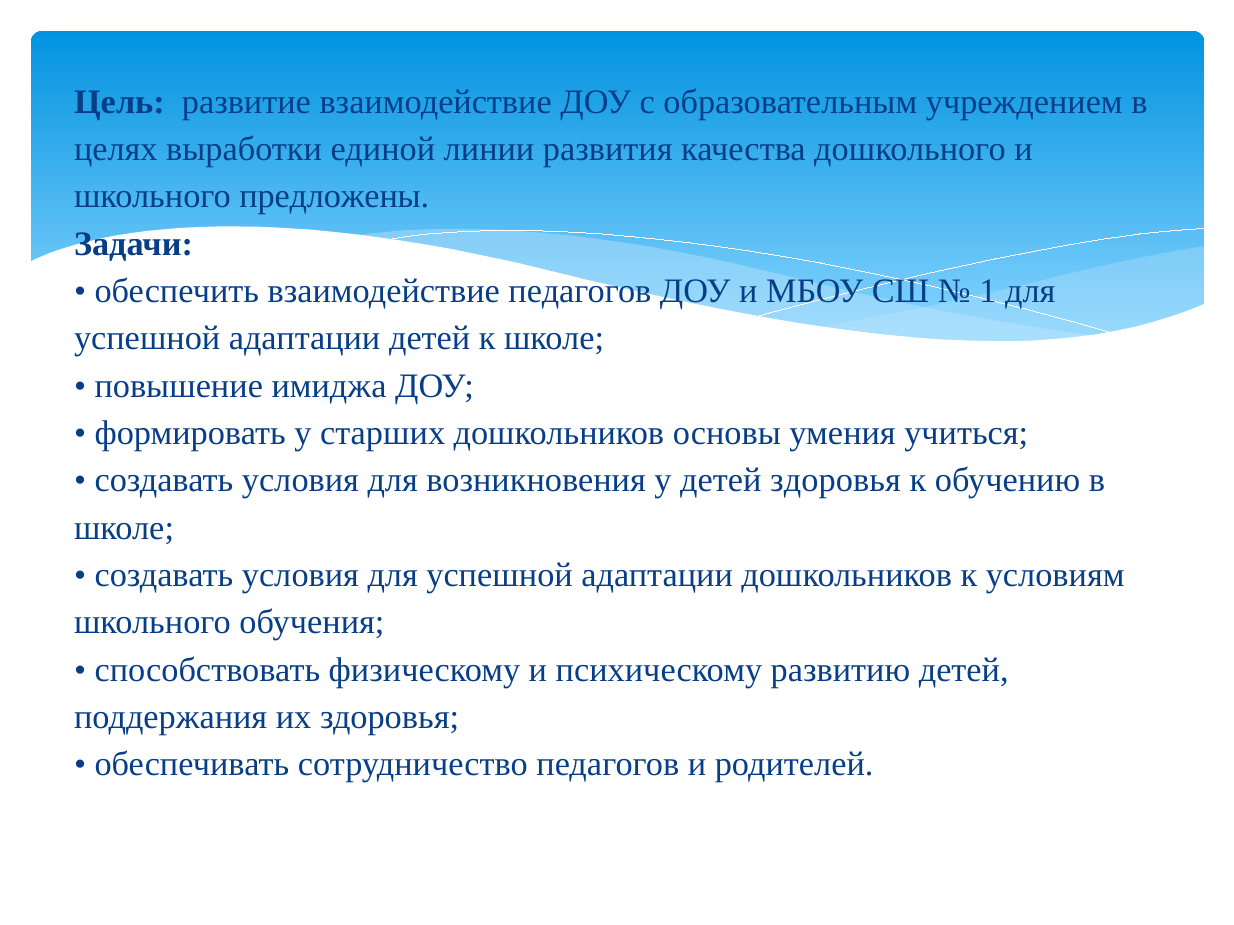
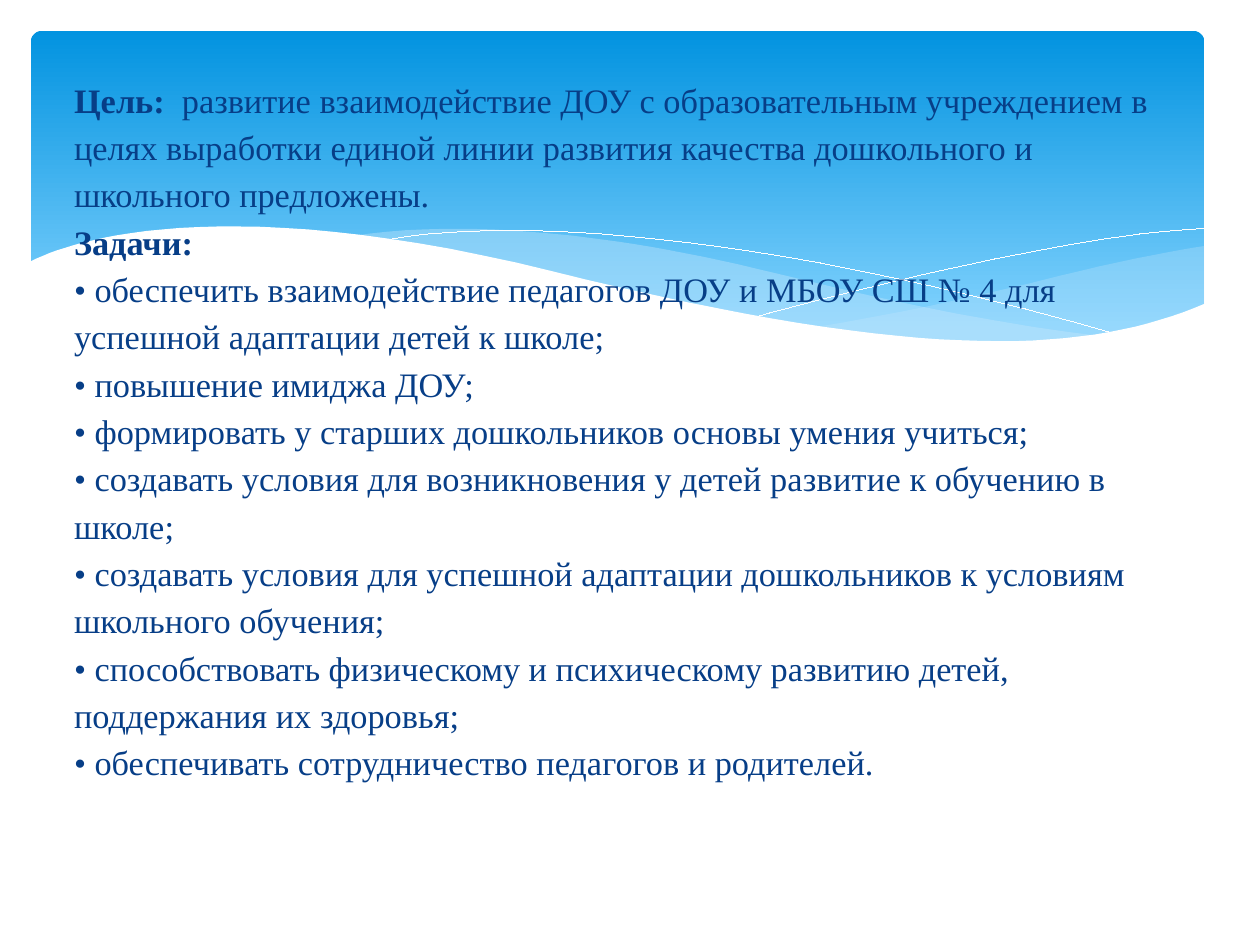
1: 1 -> 4
детей здоровья: здоровья -> развитие
